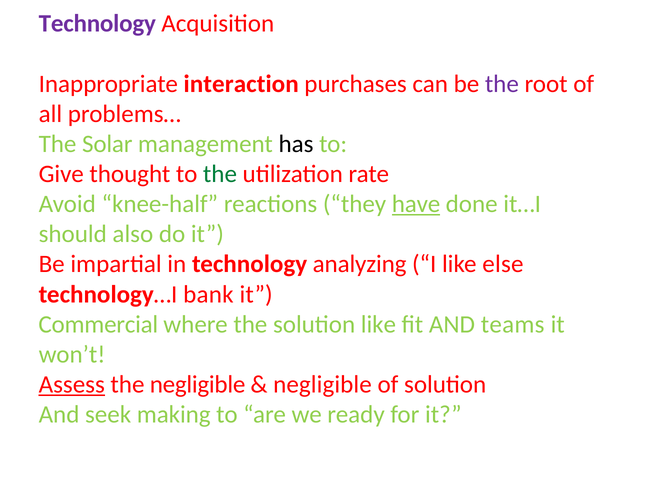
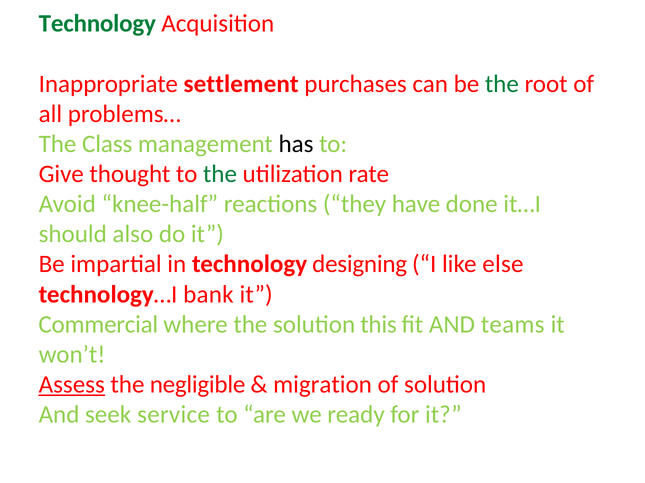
Technology at (97, 24) colour: purple -> green
interaction: interaction -> settlement
the at (502, 84) colour: purple -> green
Solar: Solar -> Class
have underline: present -> none
analyzing: analyzing -> designing
solution like: like -> this
negligible at (322, 385): negligible -> migration
making: making -> service
